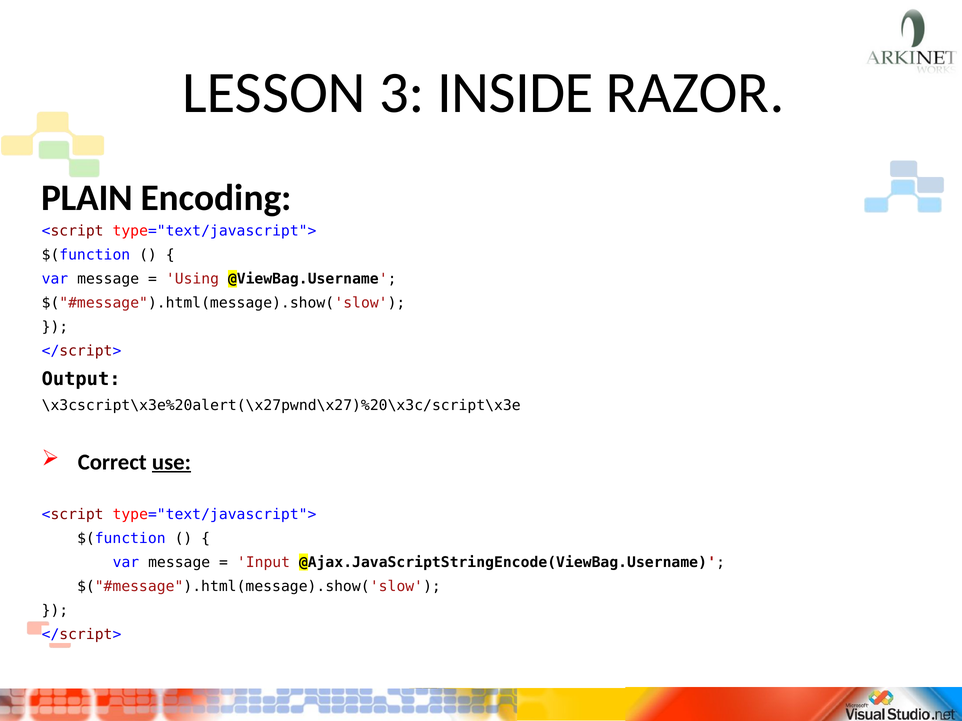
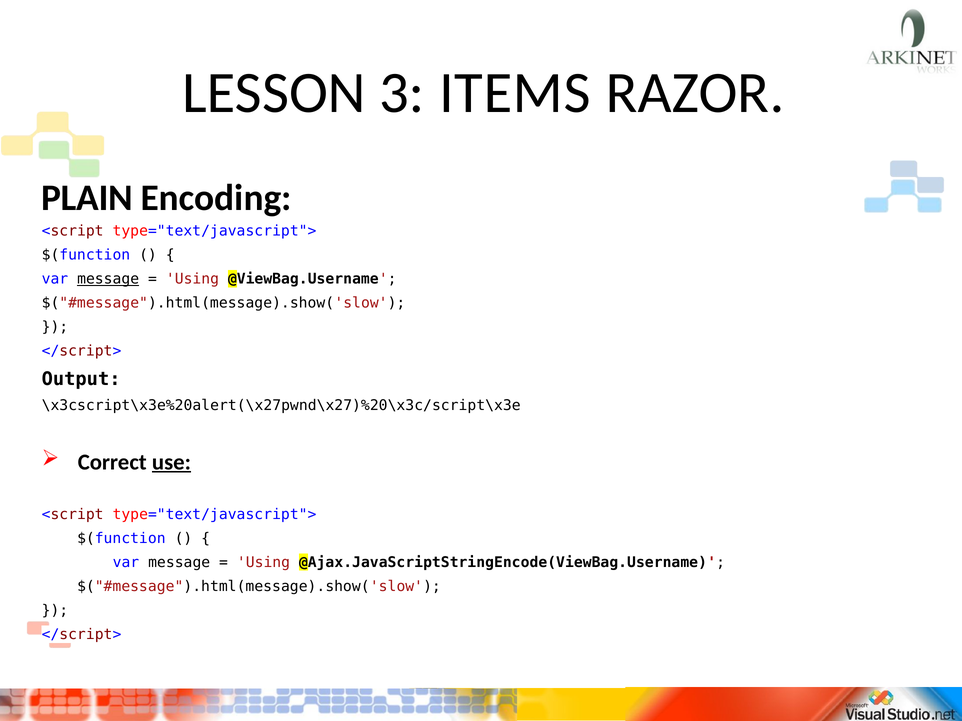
INSIDE: INSIDE -> ITEMS
message at (108, 279) underline: none -> present
Input at (264, 563): Input -> Using
